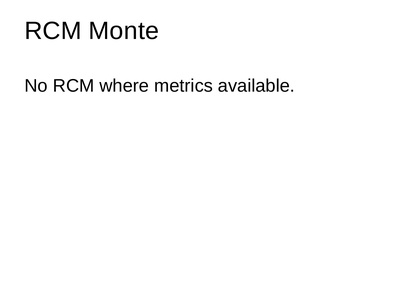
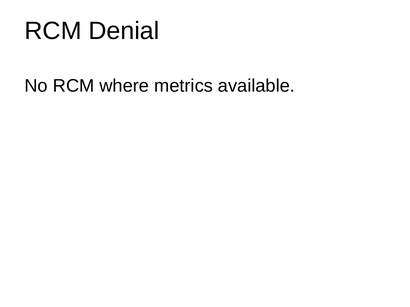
Monte: Monte -> Denial
